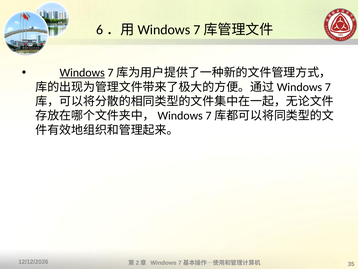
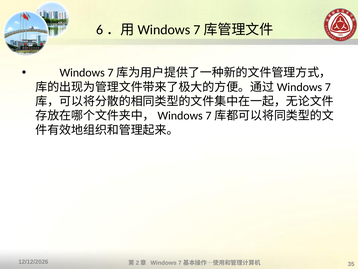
Windows at (82, 73) underline: present -> none
